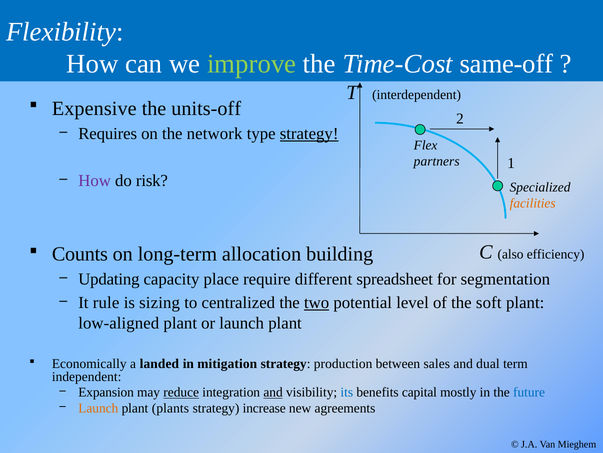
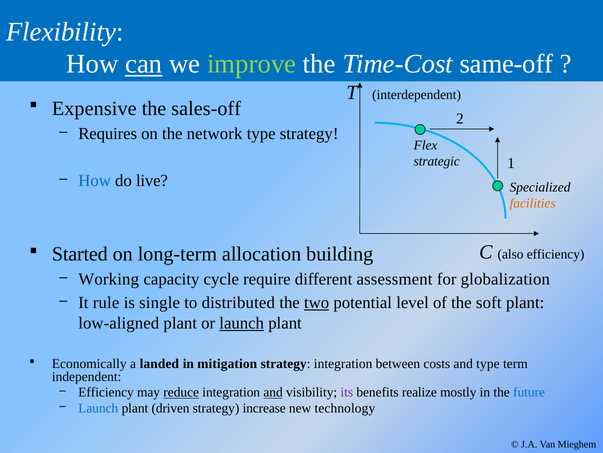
can underline: none -> present
units-off: units-off -> sales-off
strategy at (309, 134) underline: present -> none
partners: partners -> strategic
How at (95, 180) colour: purple -> blue
risk: risk -> live
Counts: Counts -> Started
Updating: Updating -> Working
place: place -> cycle
spreadsheet: spreadsheet -> assessment
segmentation: segmentation -> globalization
sizing: sizing -> single
centralized: centralized -> distributed
launch at (242, 323) underline: none -> present
strategy production: production -> integration
sales: sales -> costs
and dual: dual -> type
Expansion at (106, 392): Expansion -> Efficiency
its colour: blue -> purple
capital: capital -> realize
Launch at (98, 407) colour: orange -> blue
plants: plants -> driven
agreements: agreements -> technology
